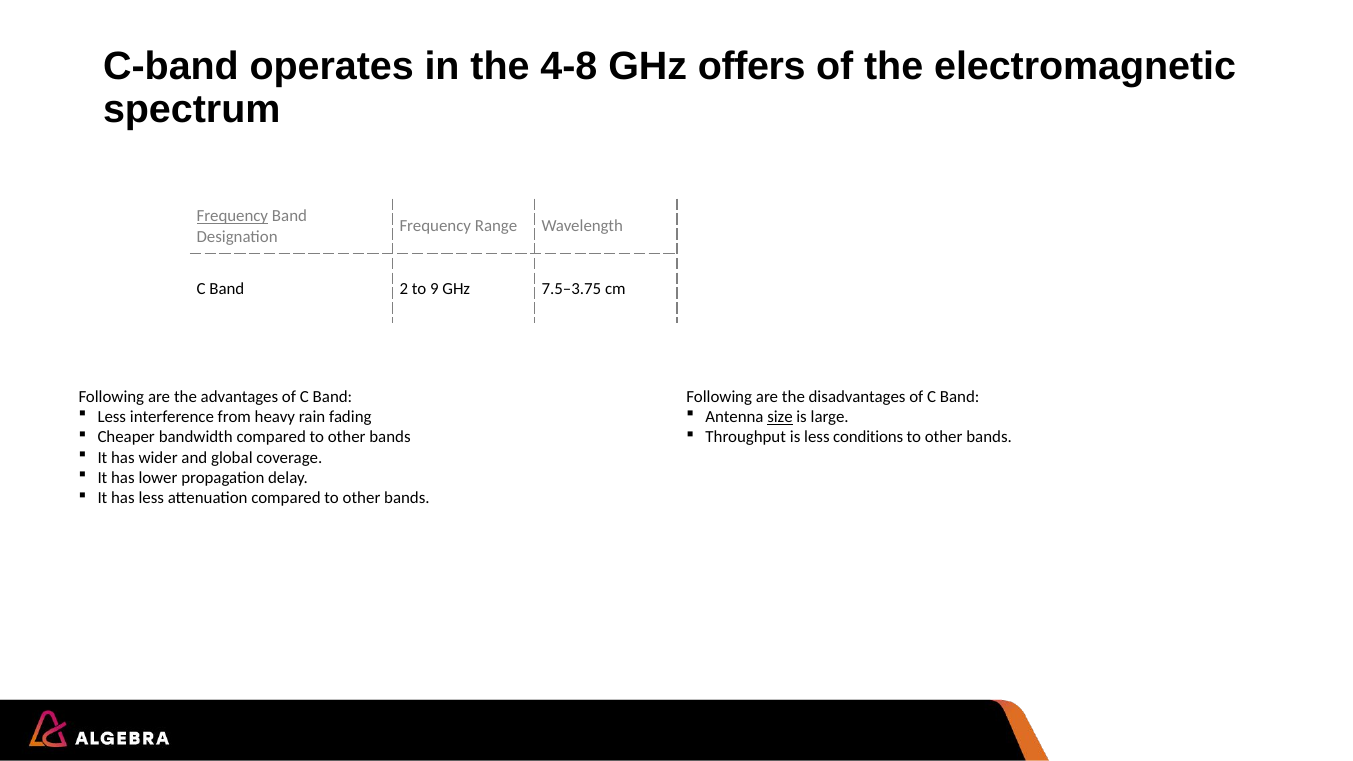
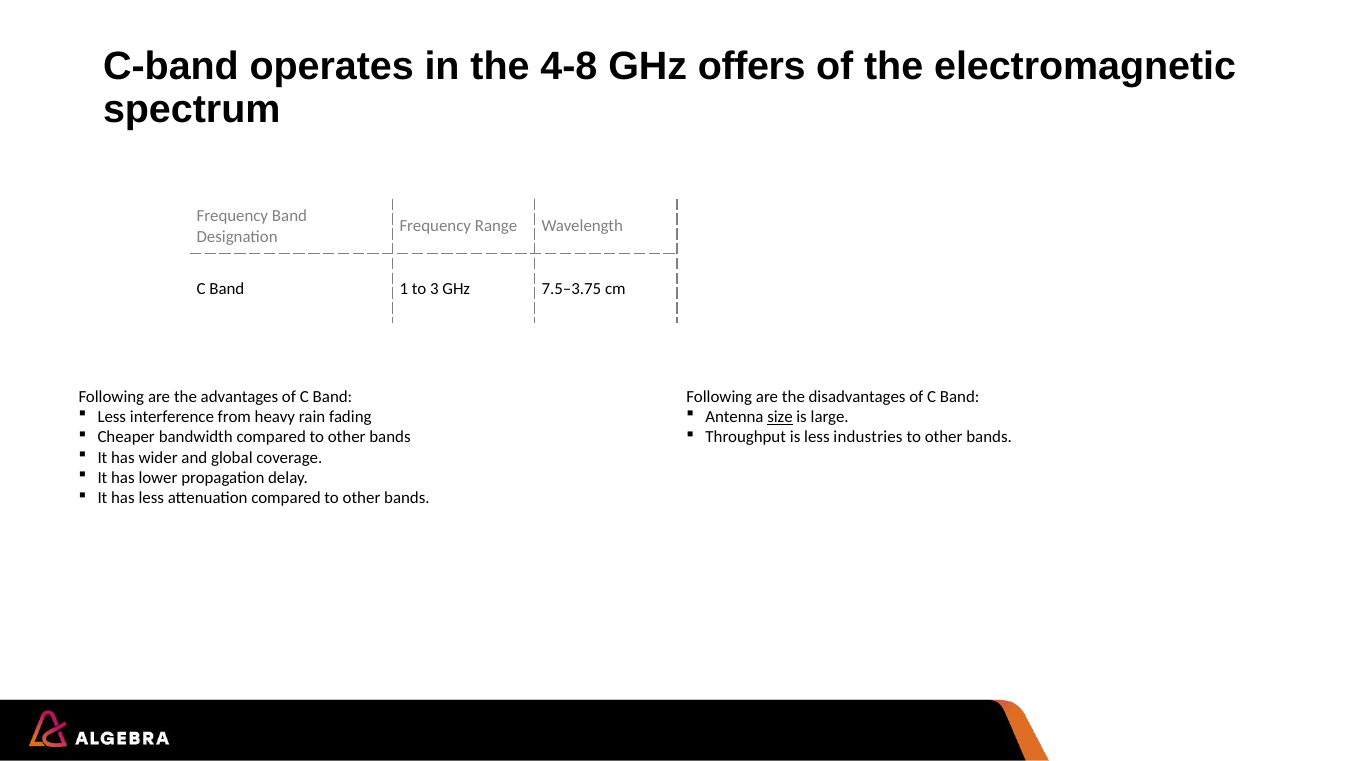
Frequency at (232, 216) underline: present -> none
2: 2 -> 1
9: 9 -> 3
conditions: conditions -> industries
